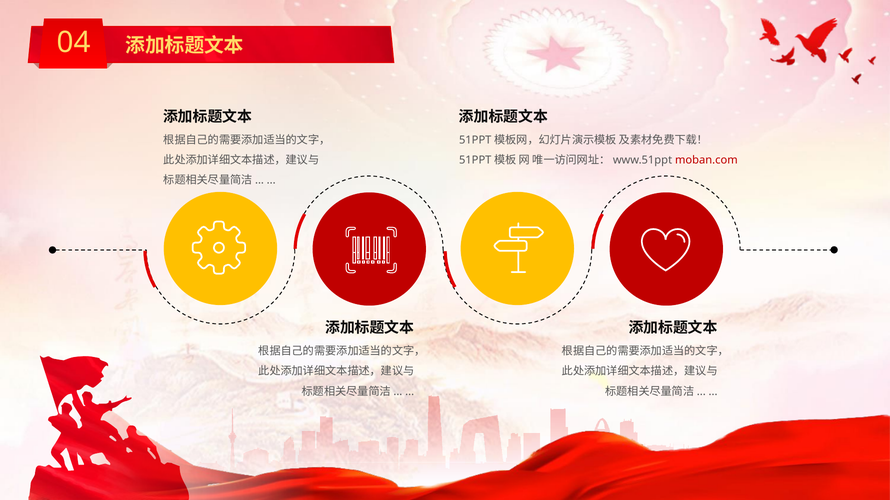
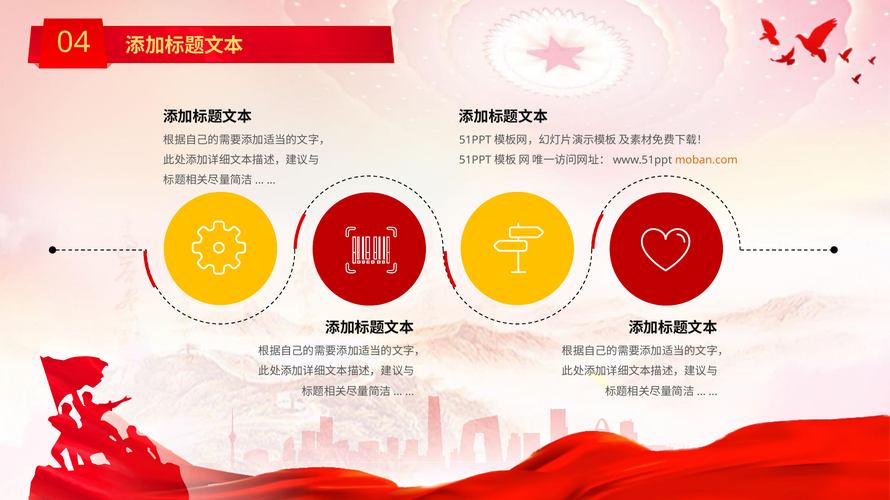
moban.com colour: red -> orange
